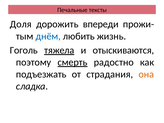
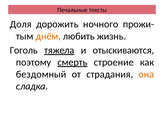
впереди: впереди -> ночного
днём colour: blue -> orange
радостно: радостно -> строение
подъезжать: подъезжать -> бездомный
